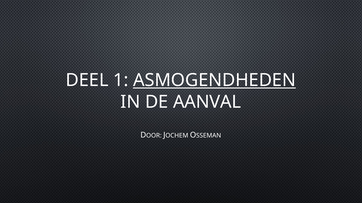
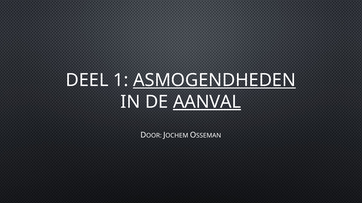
AANVAL underline: none -> present
